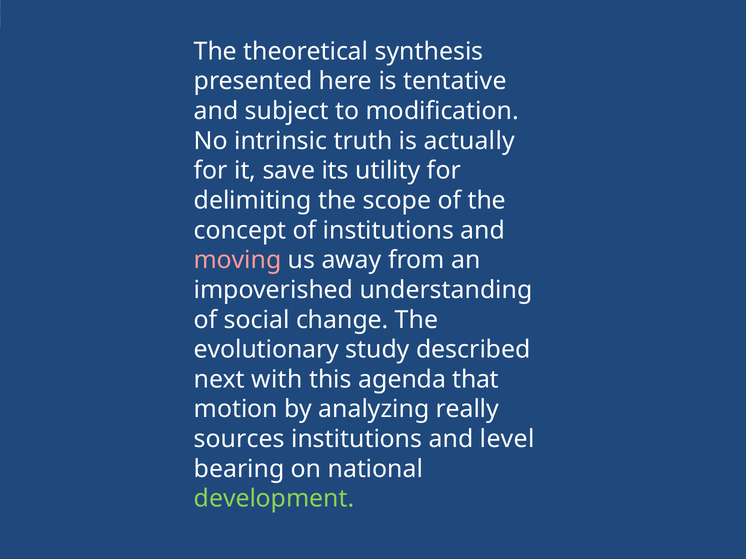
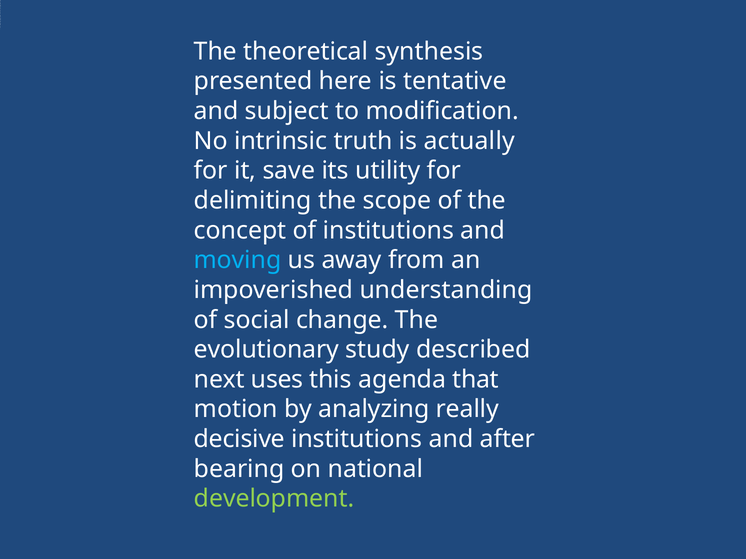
moving colour: pink -> light blue
with: with -> uses
sources: sources -> decisive
level: level -> after
